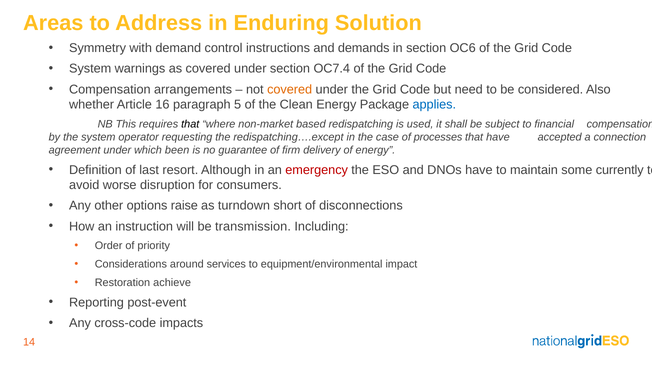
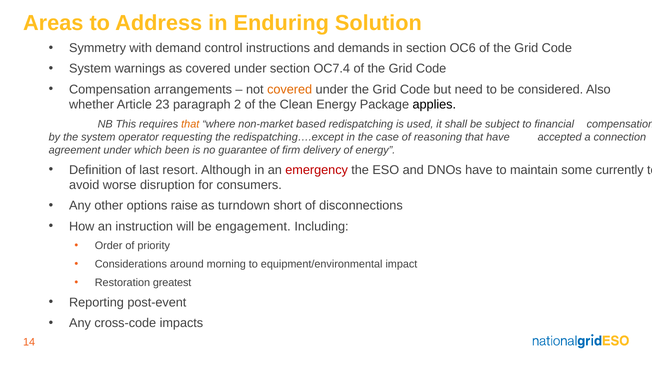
16: 16 -> 23
5: 5 -> 2
applies colour: blue -> black
that at (190, 124) colour: black -> orange
processes: processes -> reasoning
transmission: transmission -> engagement
services: services -> morning
achieve: achieve -> greatest
